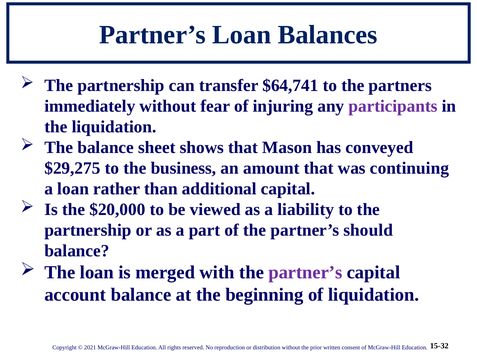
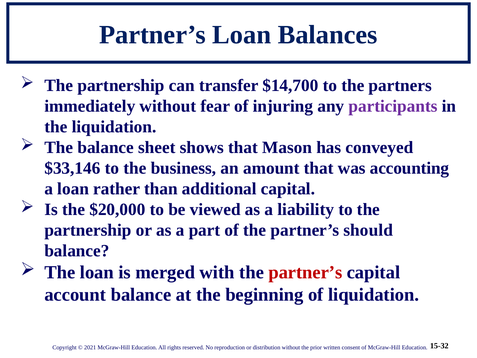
$64,741: $64,741 -> $14,700
$29,275: $29,275 -> $33,146
continuing: continuing -> accounting
partner’s at (305, 272) colour: purple -> red
